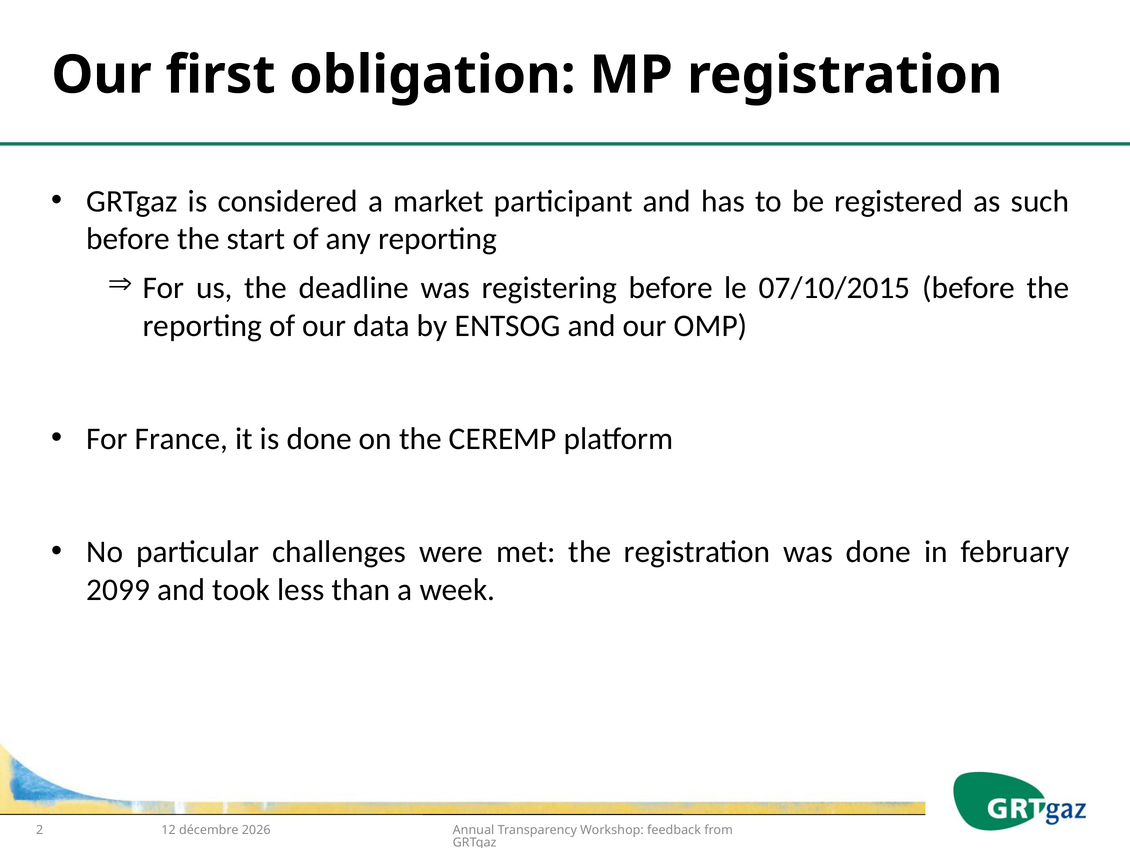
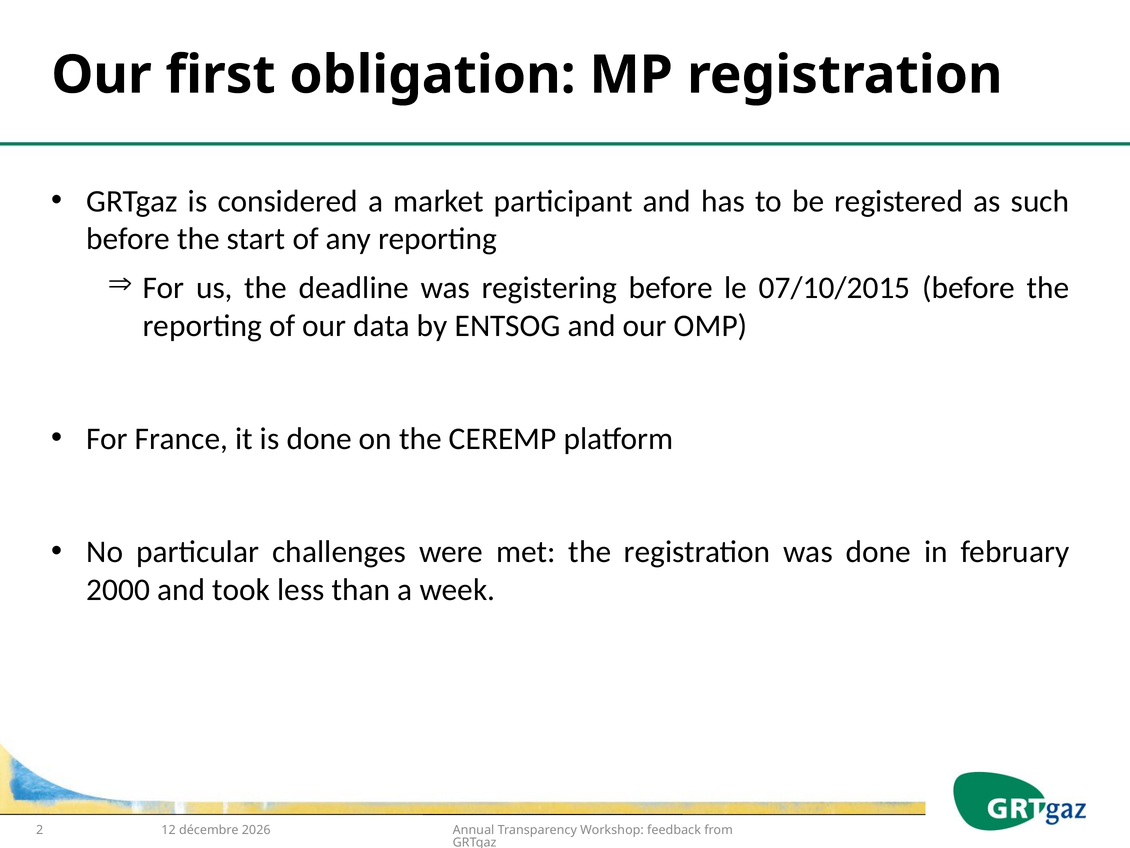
2099: 2099 -> 2000
